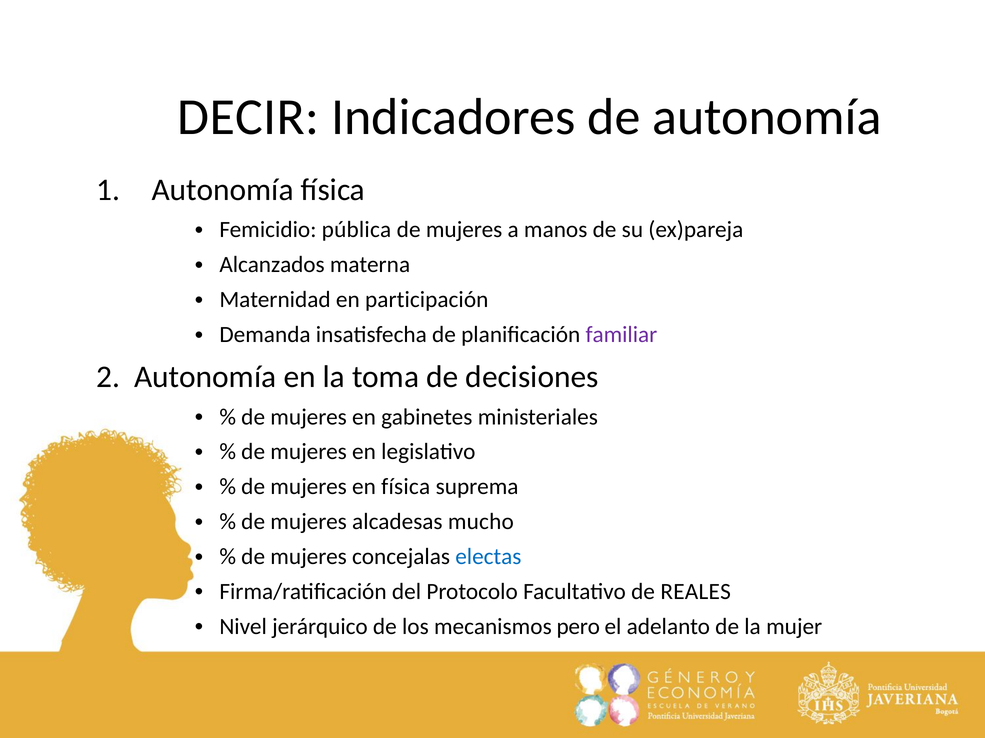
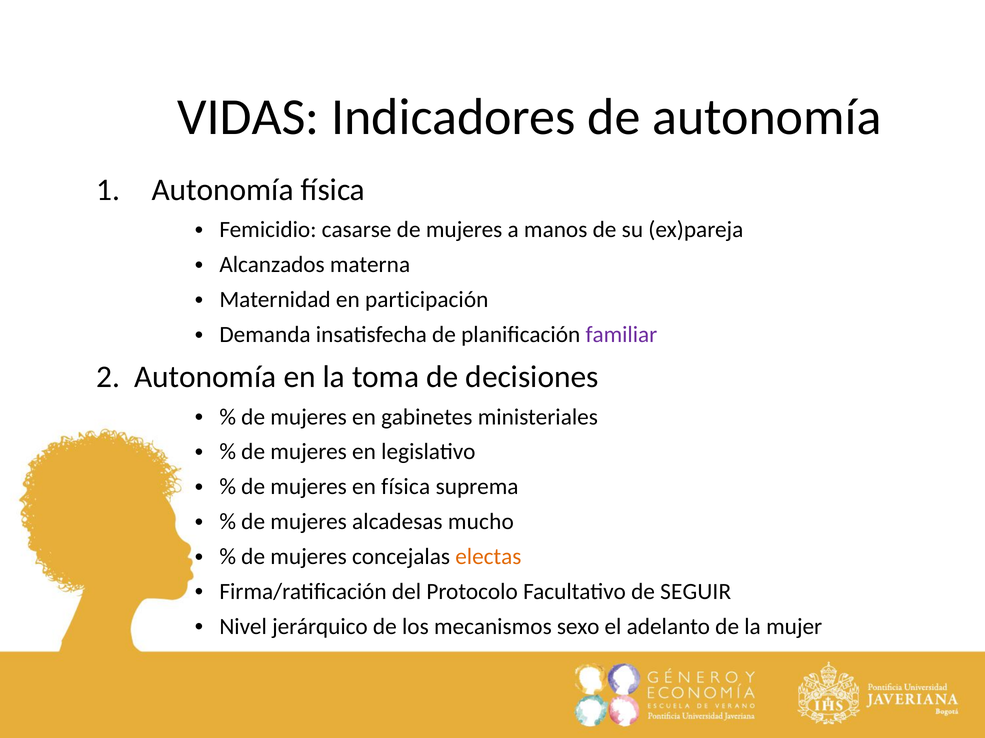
DECIR: DECIR -> VIDAS
pública: pública -> casarse
electas colour: blue -> orange
REALES: REALES -> SEGUIR
pero: pero -> sexo
